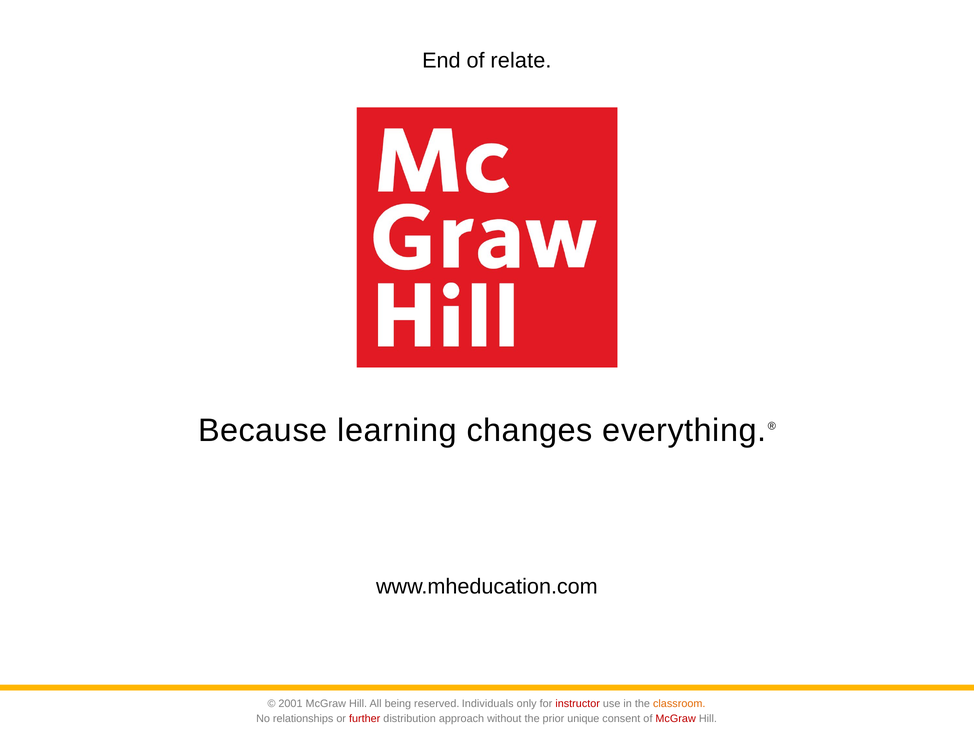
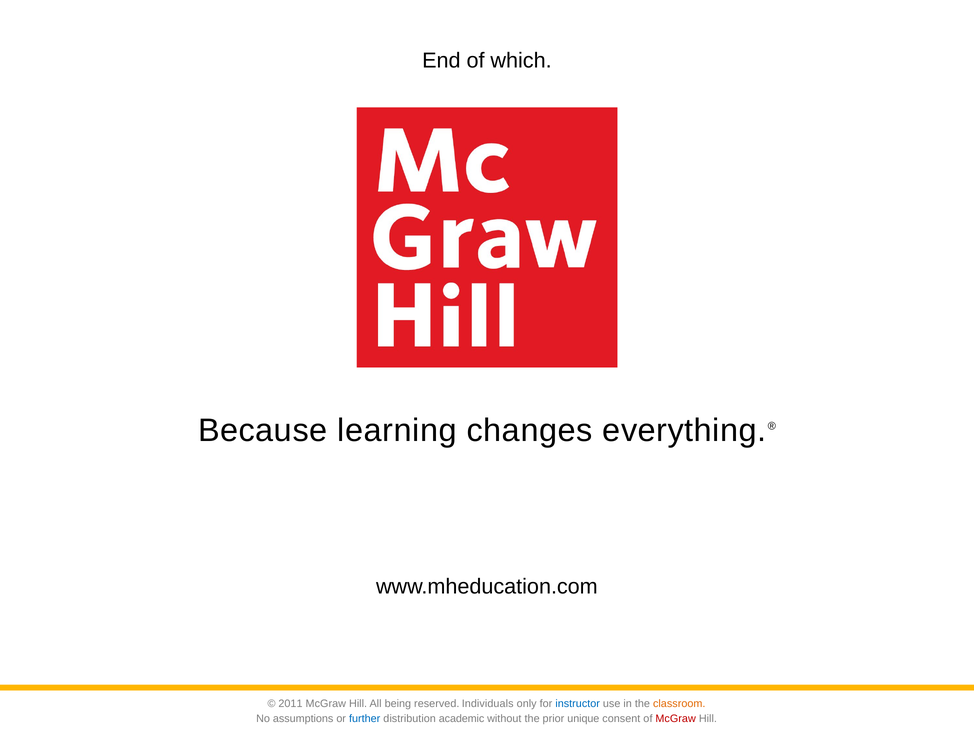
relate: relate -> which
2001: 2001 -> 2011
instructor colour: red -> blue
relationships: relationships -> assumptions
further colour: red -> blue
approach: approach -> academic
